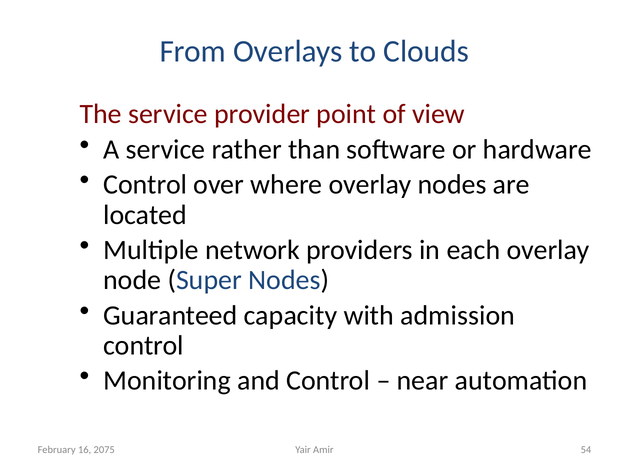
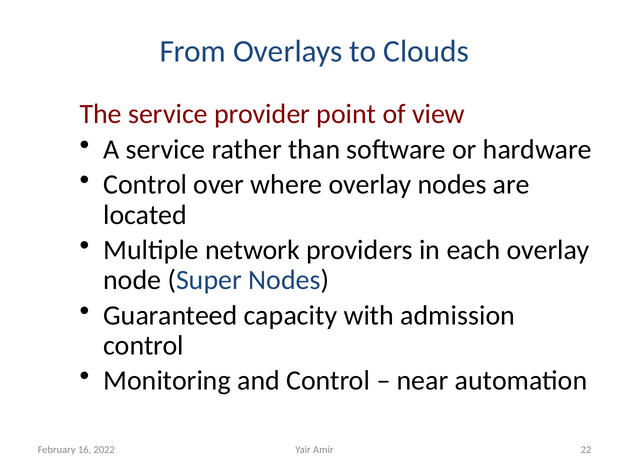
54: 54 -> 22
2075: 2075 -> 2022
